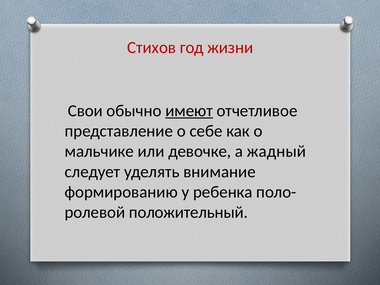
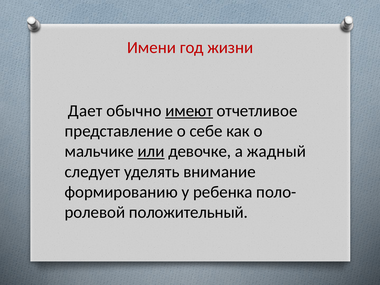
Стихов: Стихов -> Имени
Свои: Свои -> Дает
или underline: none -> present
